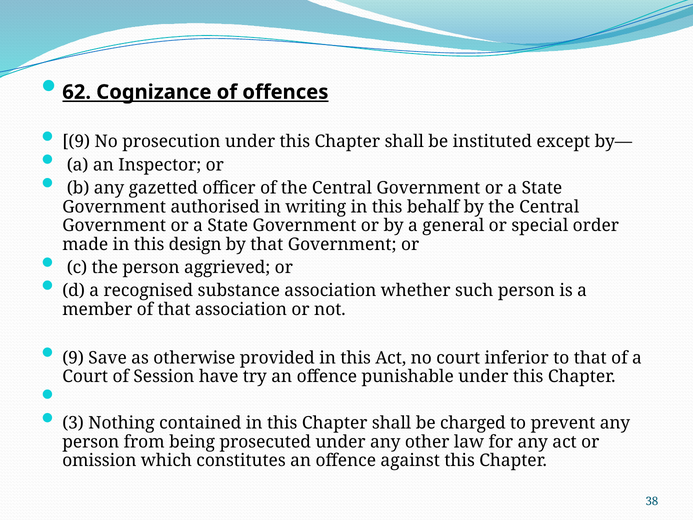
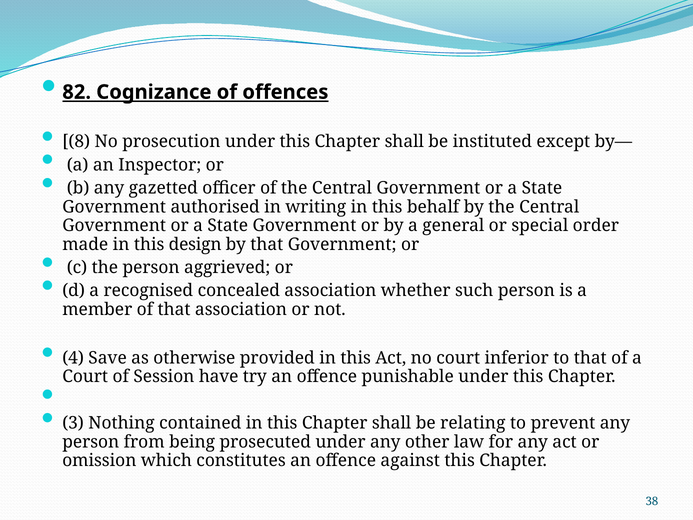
62: 62 -> 82
9 at (76, 142): 9 -> 8
substance: substance -> concealed
9 at (73, 358): 9 -> 4
charged: charged -> relating
